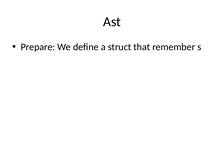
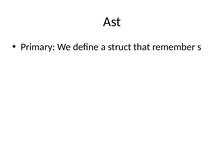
Prepare: Prepare -> Primary
